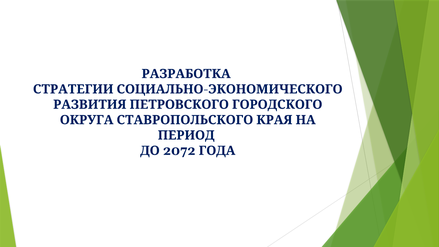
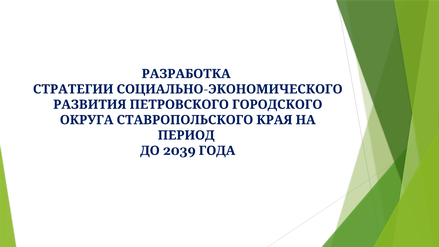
2072: 2072 -> 2039
